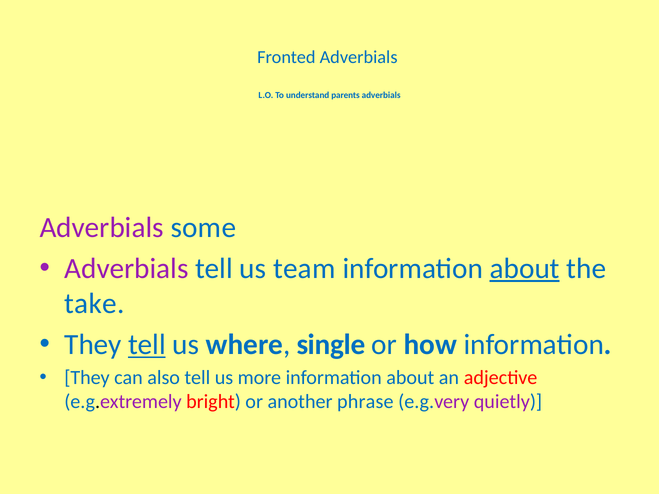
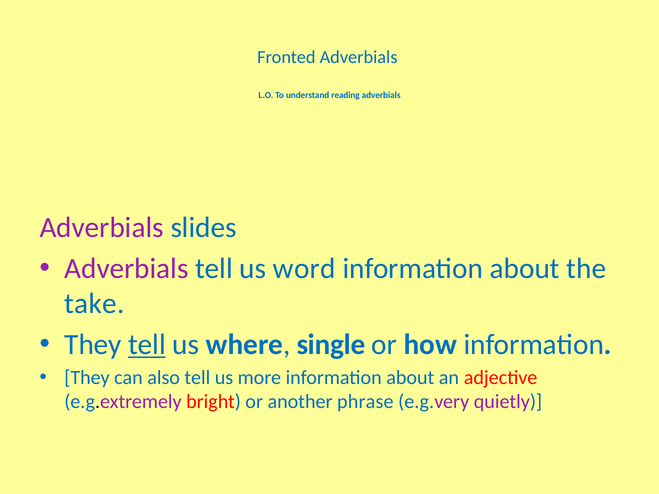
parents: parents -> reading
some: some -> slides
team: team -> word
about at (525, 269) underline: present -> none
